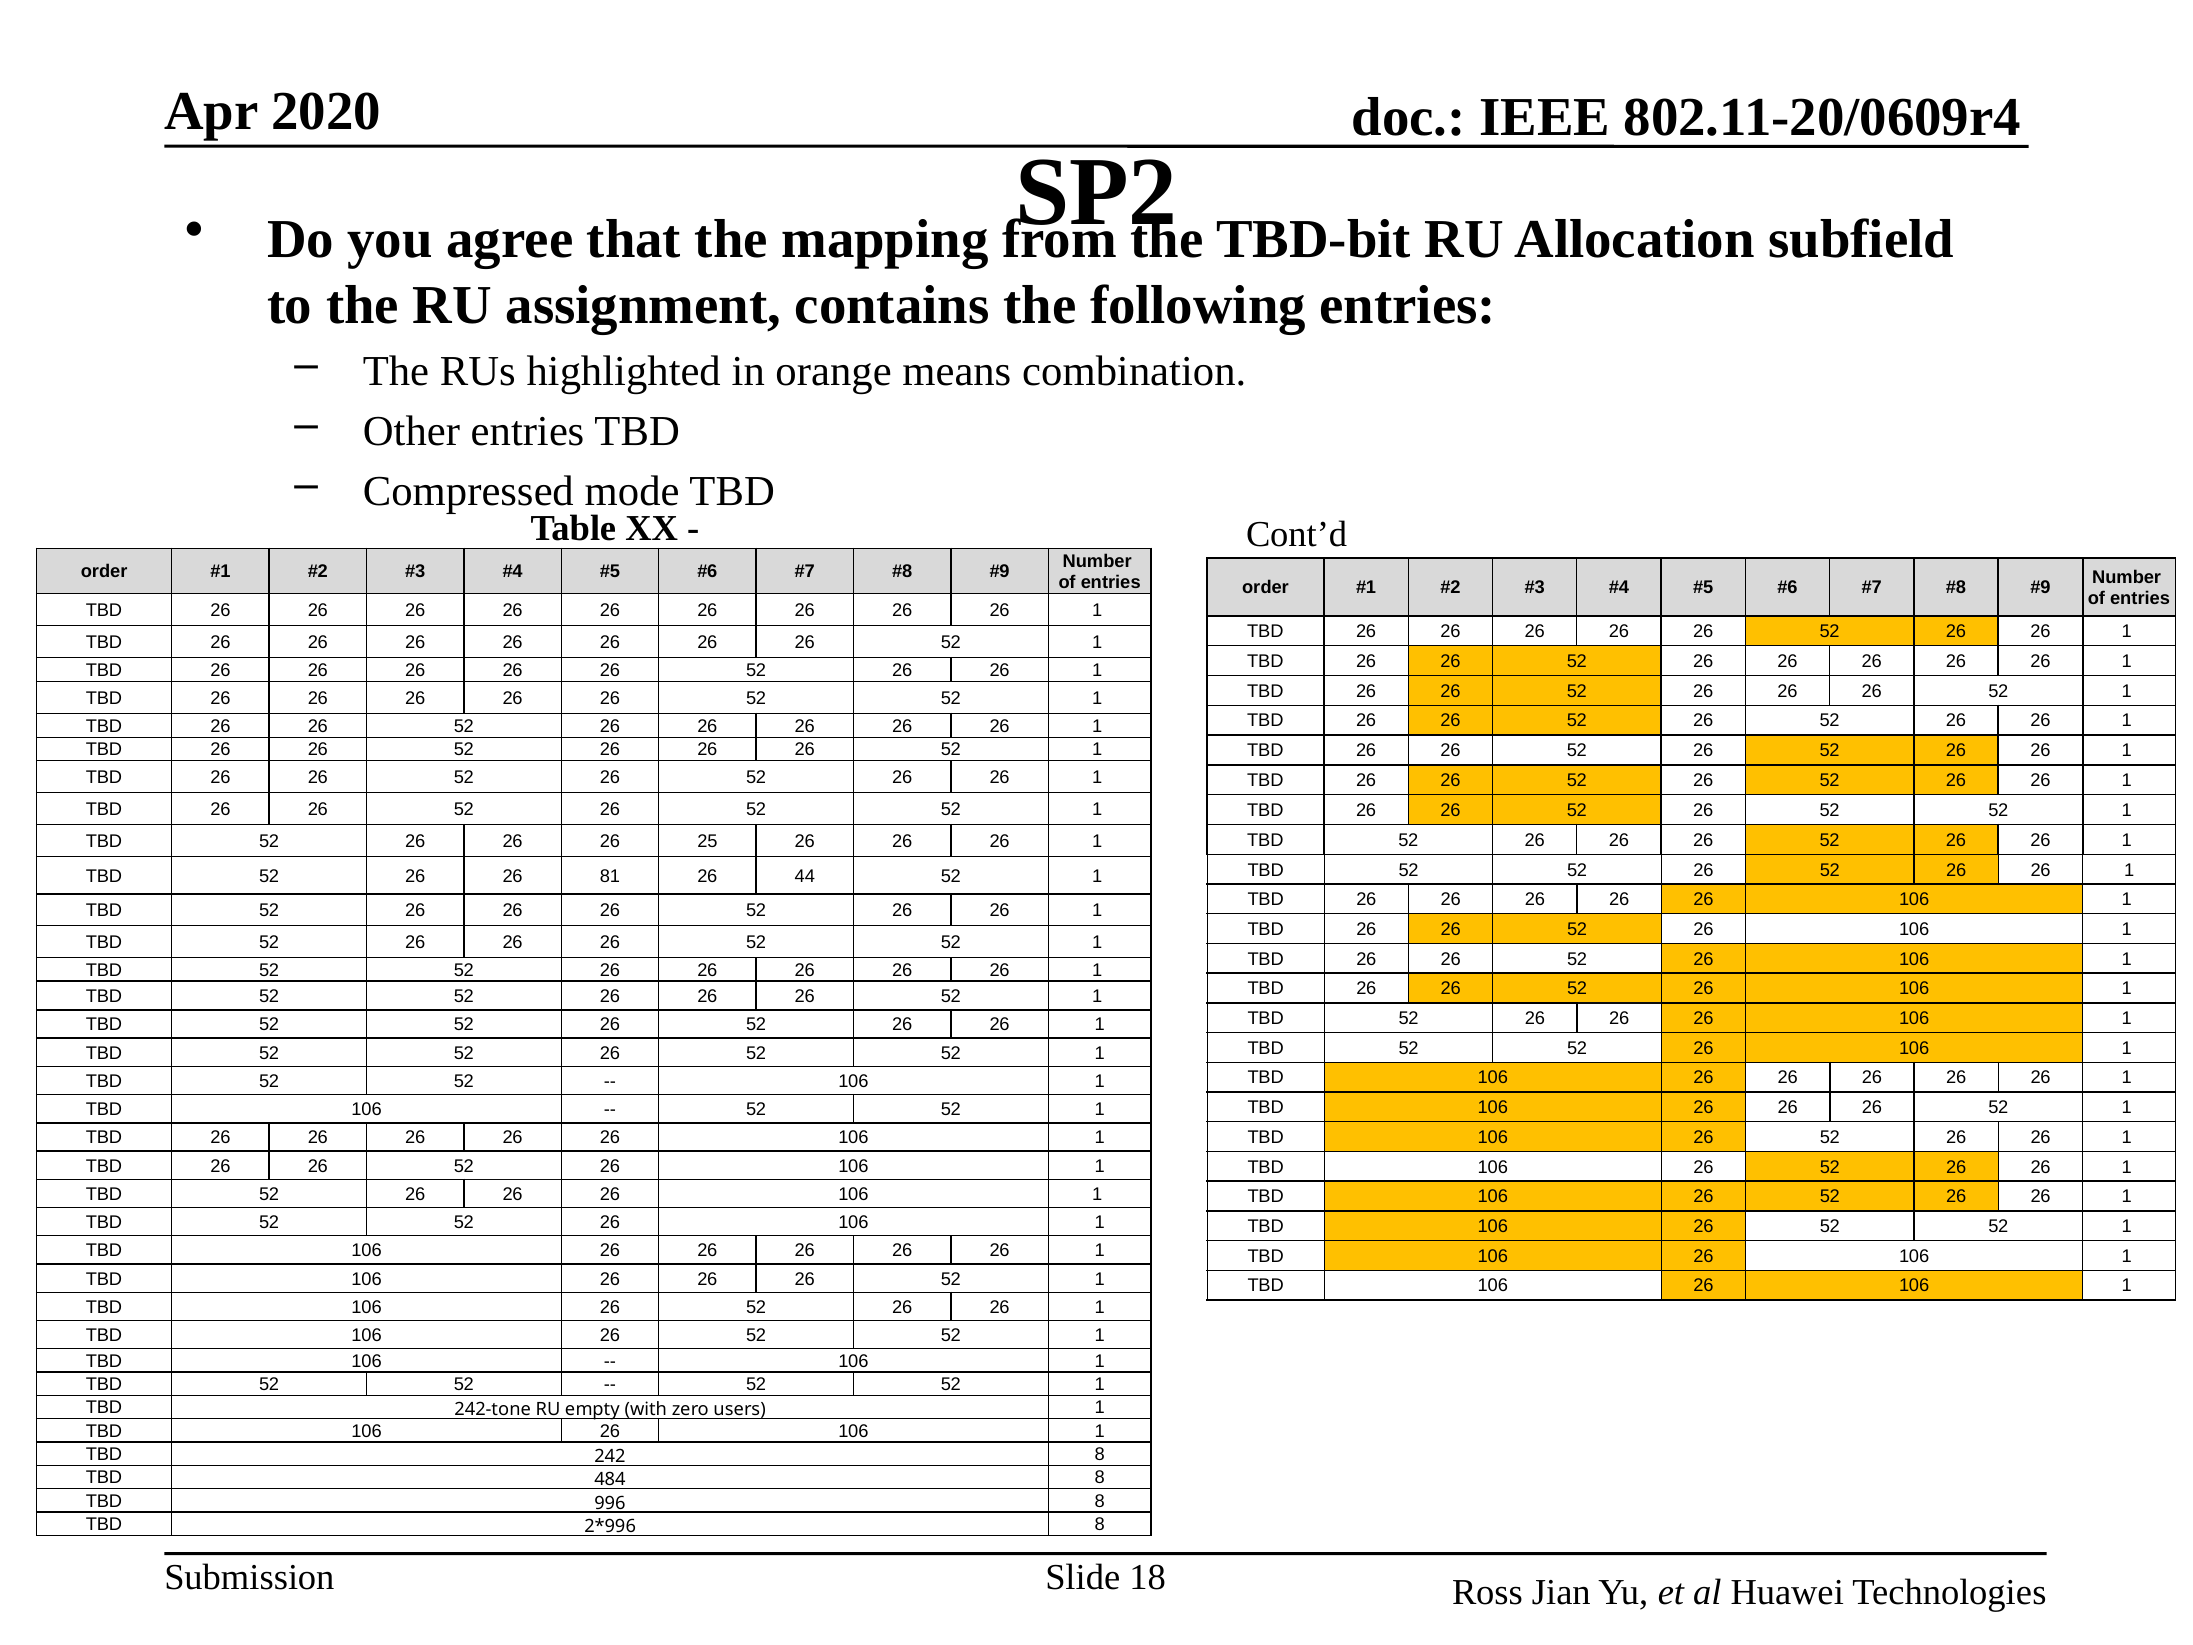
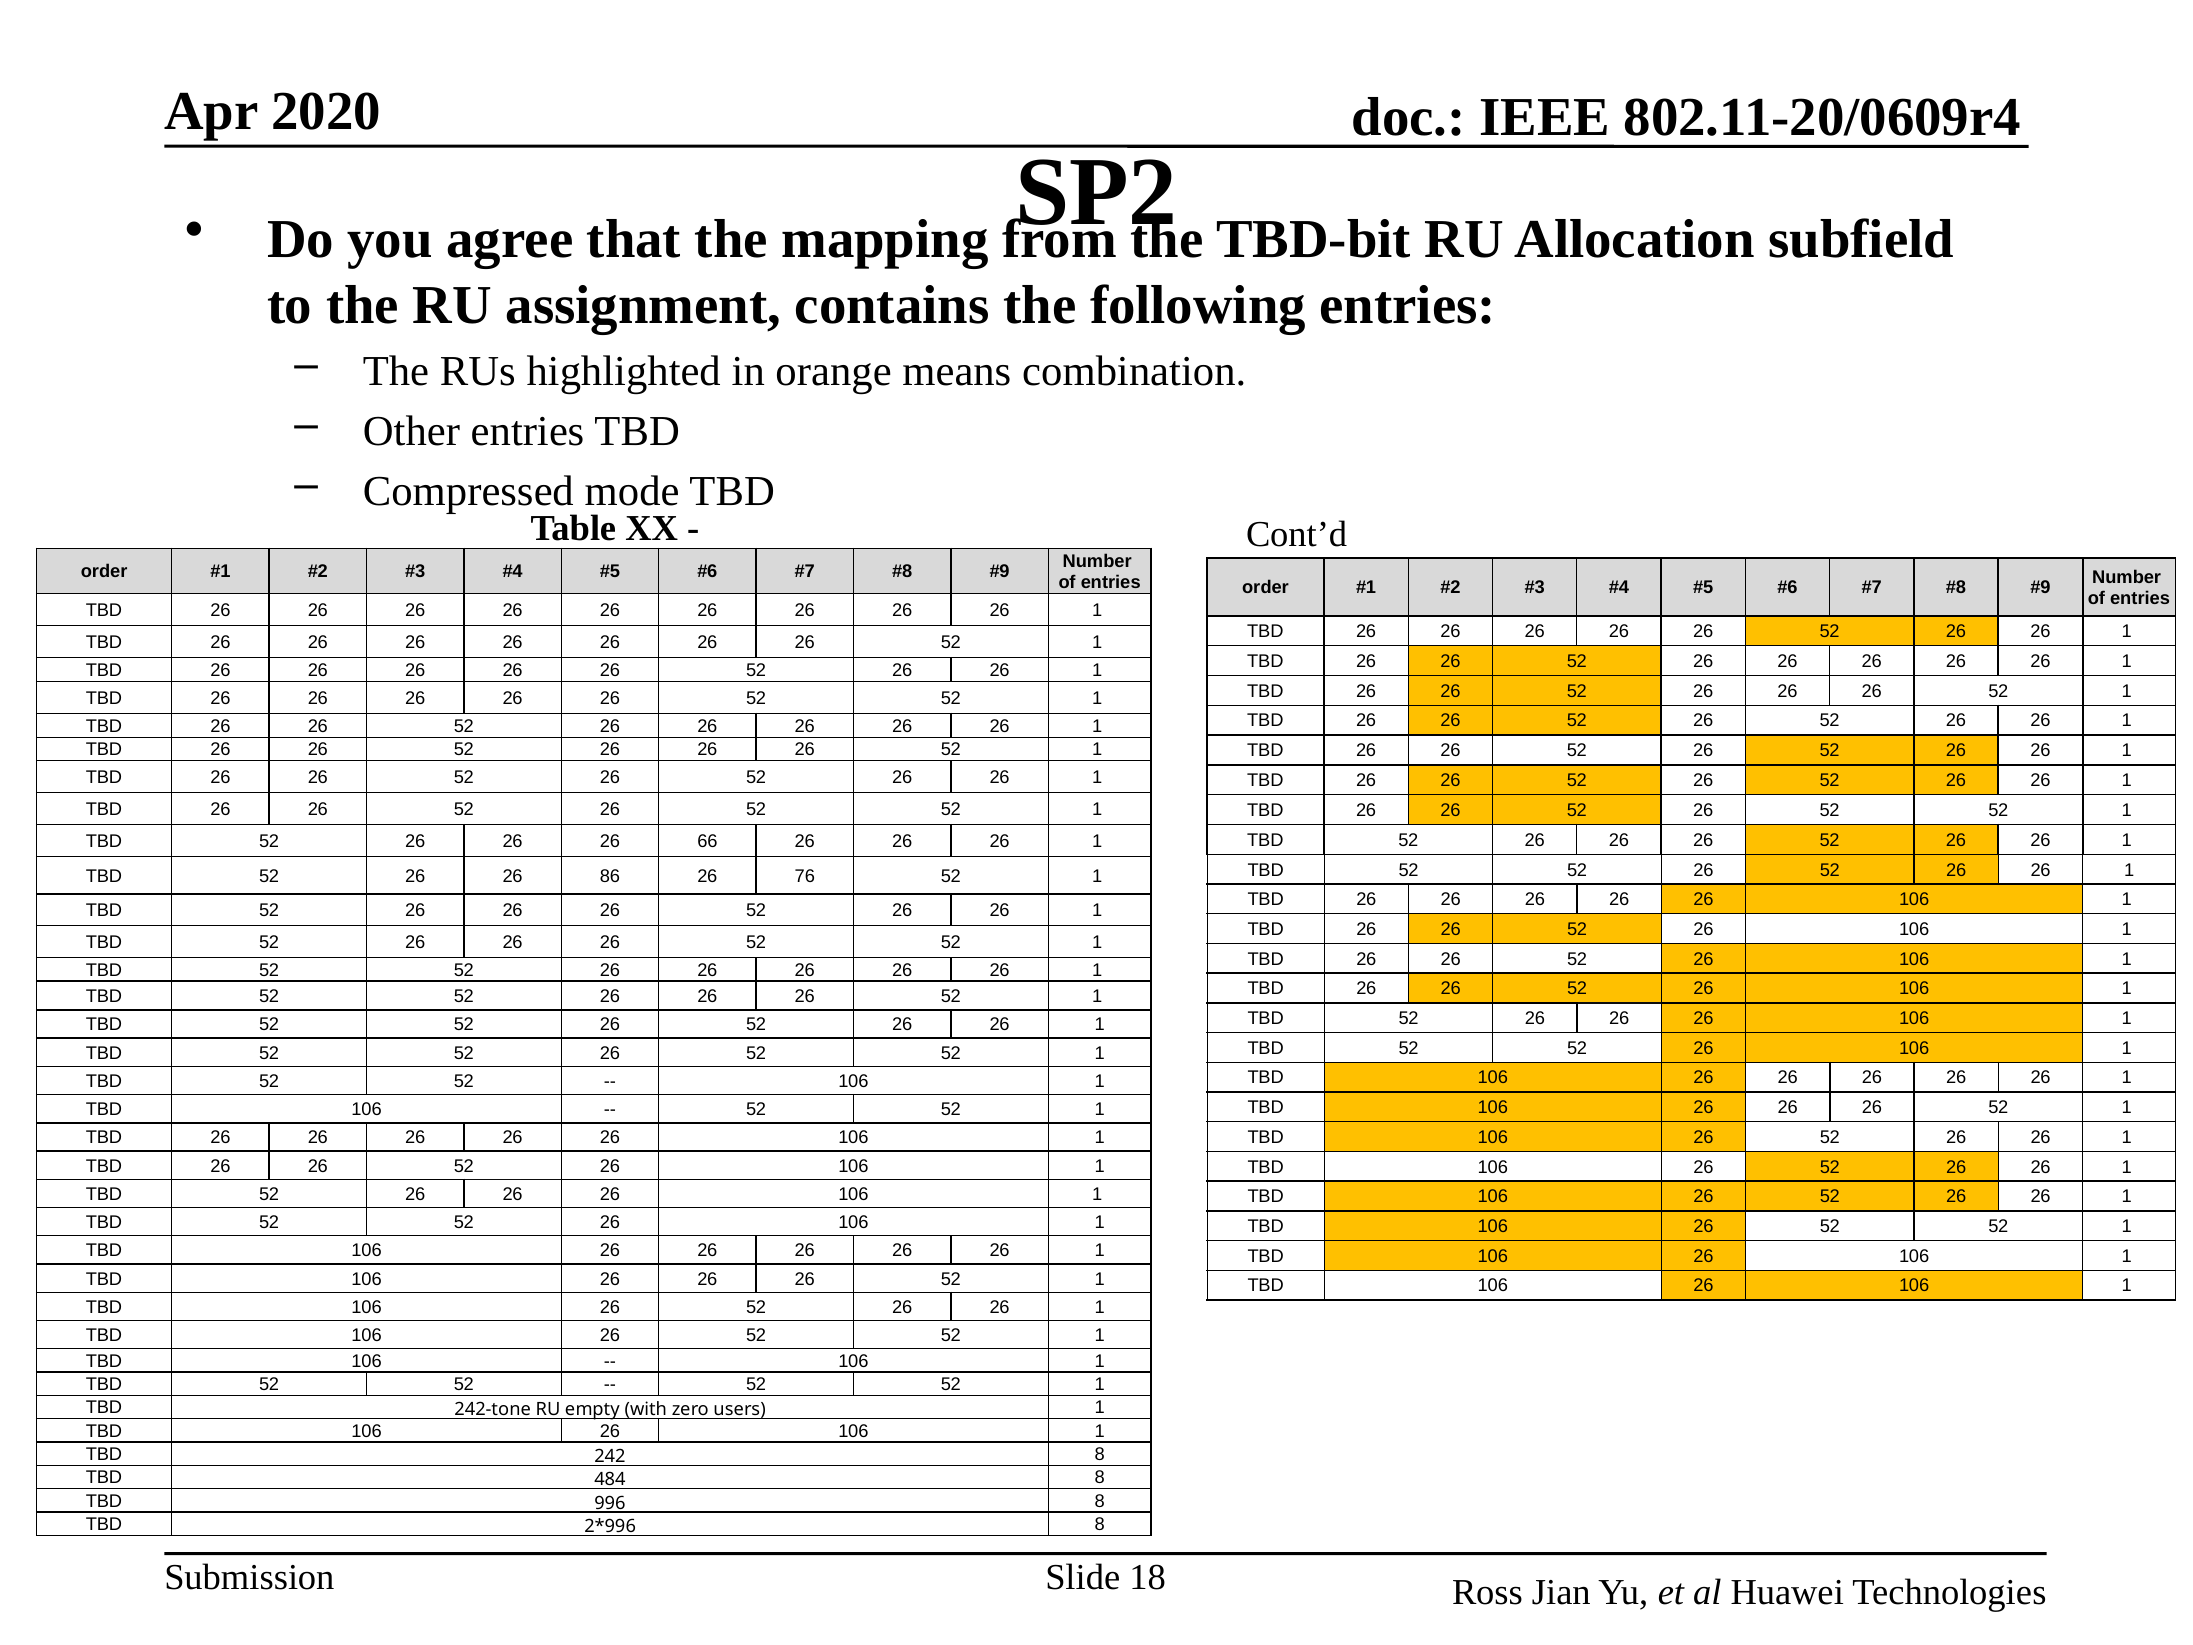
25: 25 -> 66
81: 81 -> 86
44: 44 -> 76
